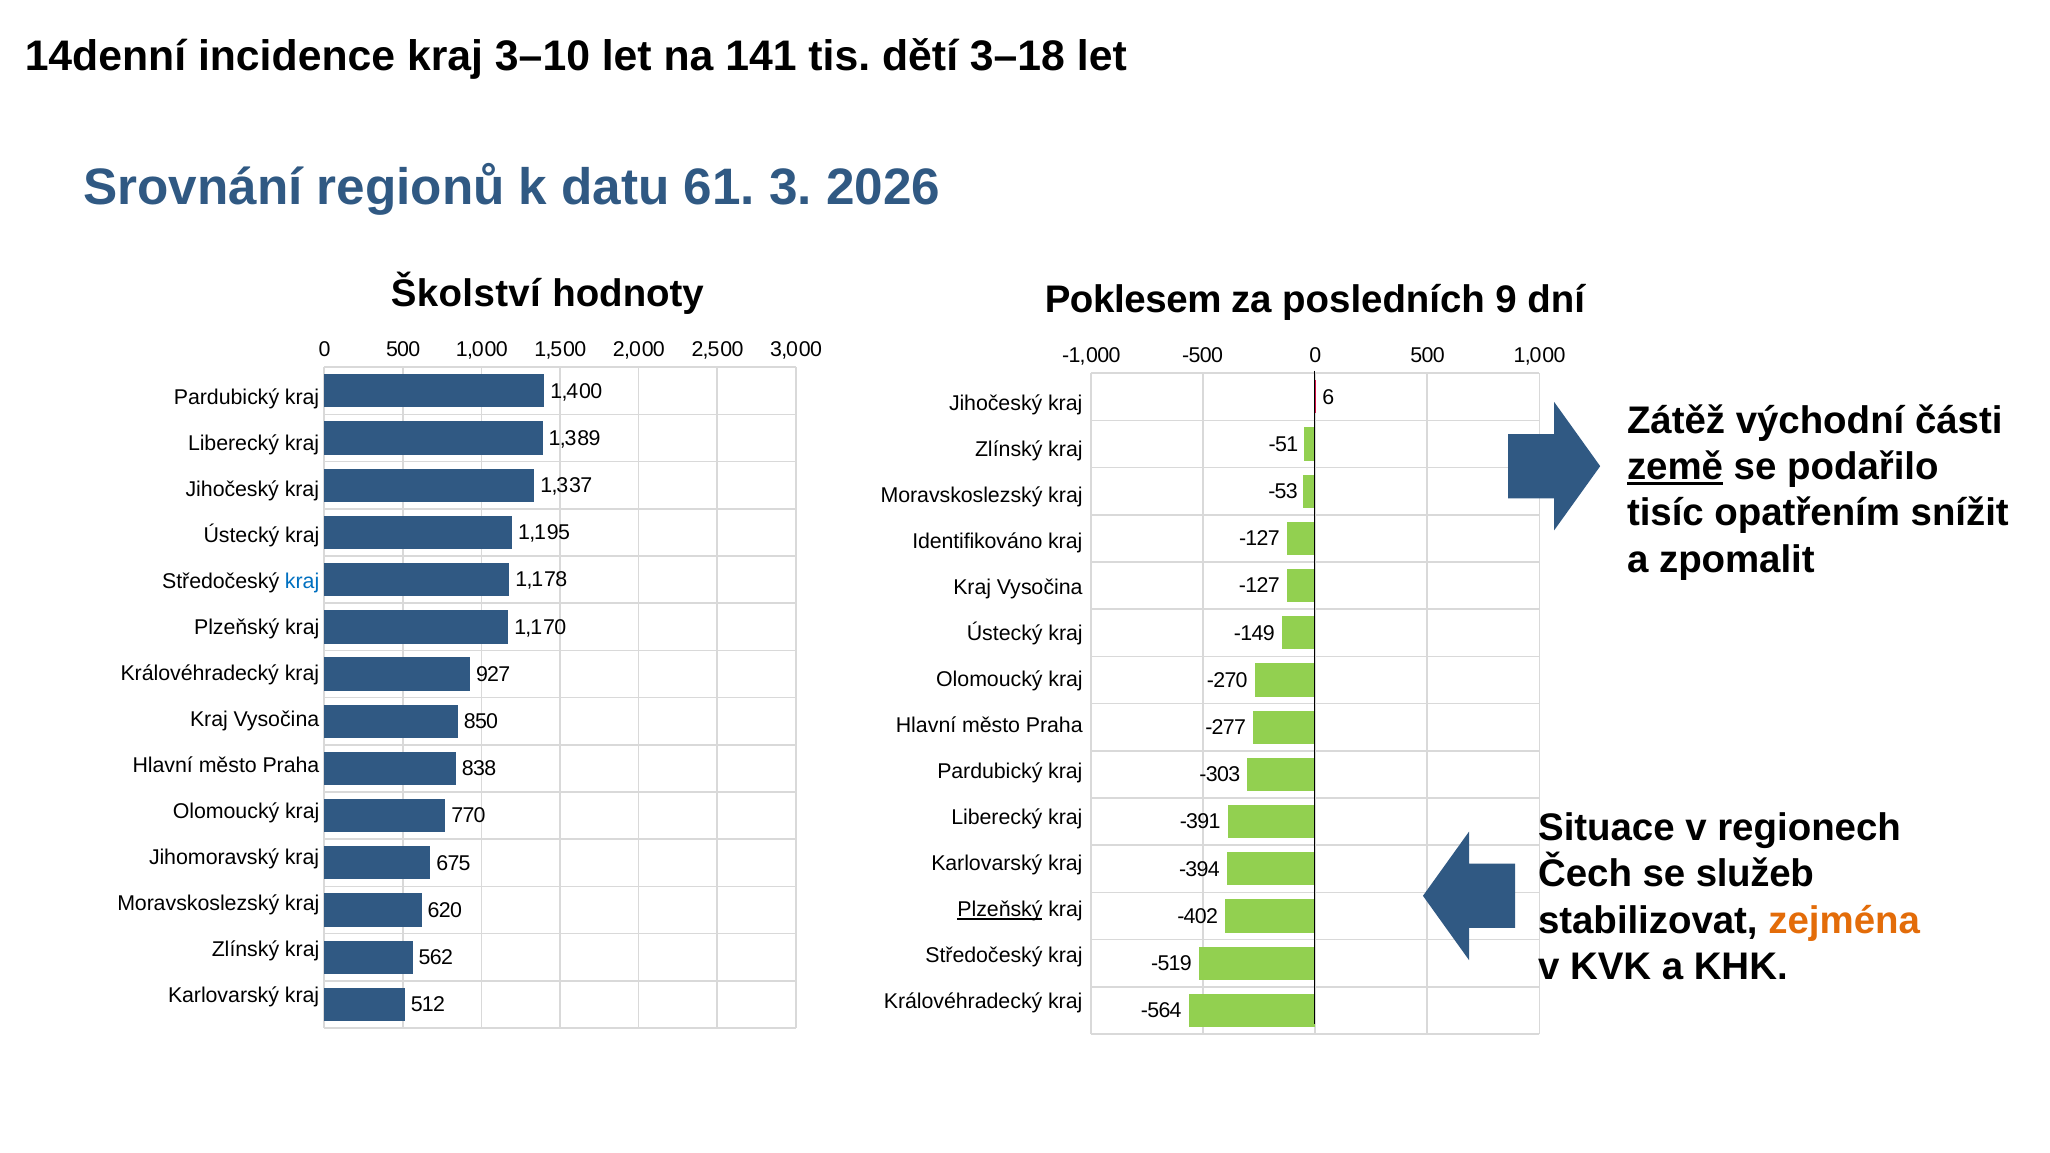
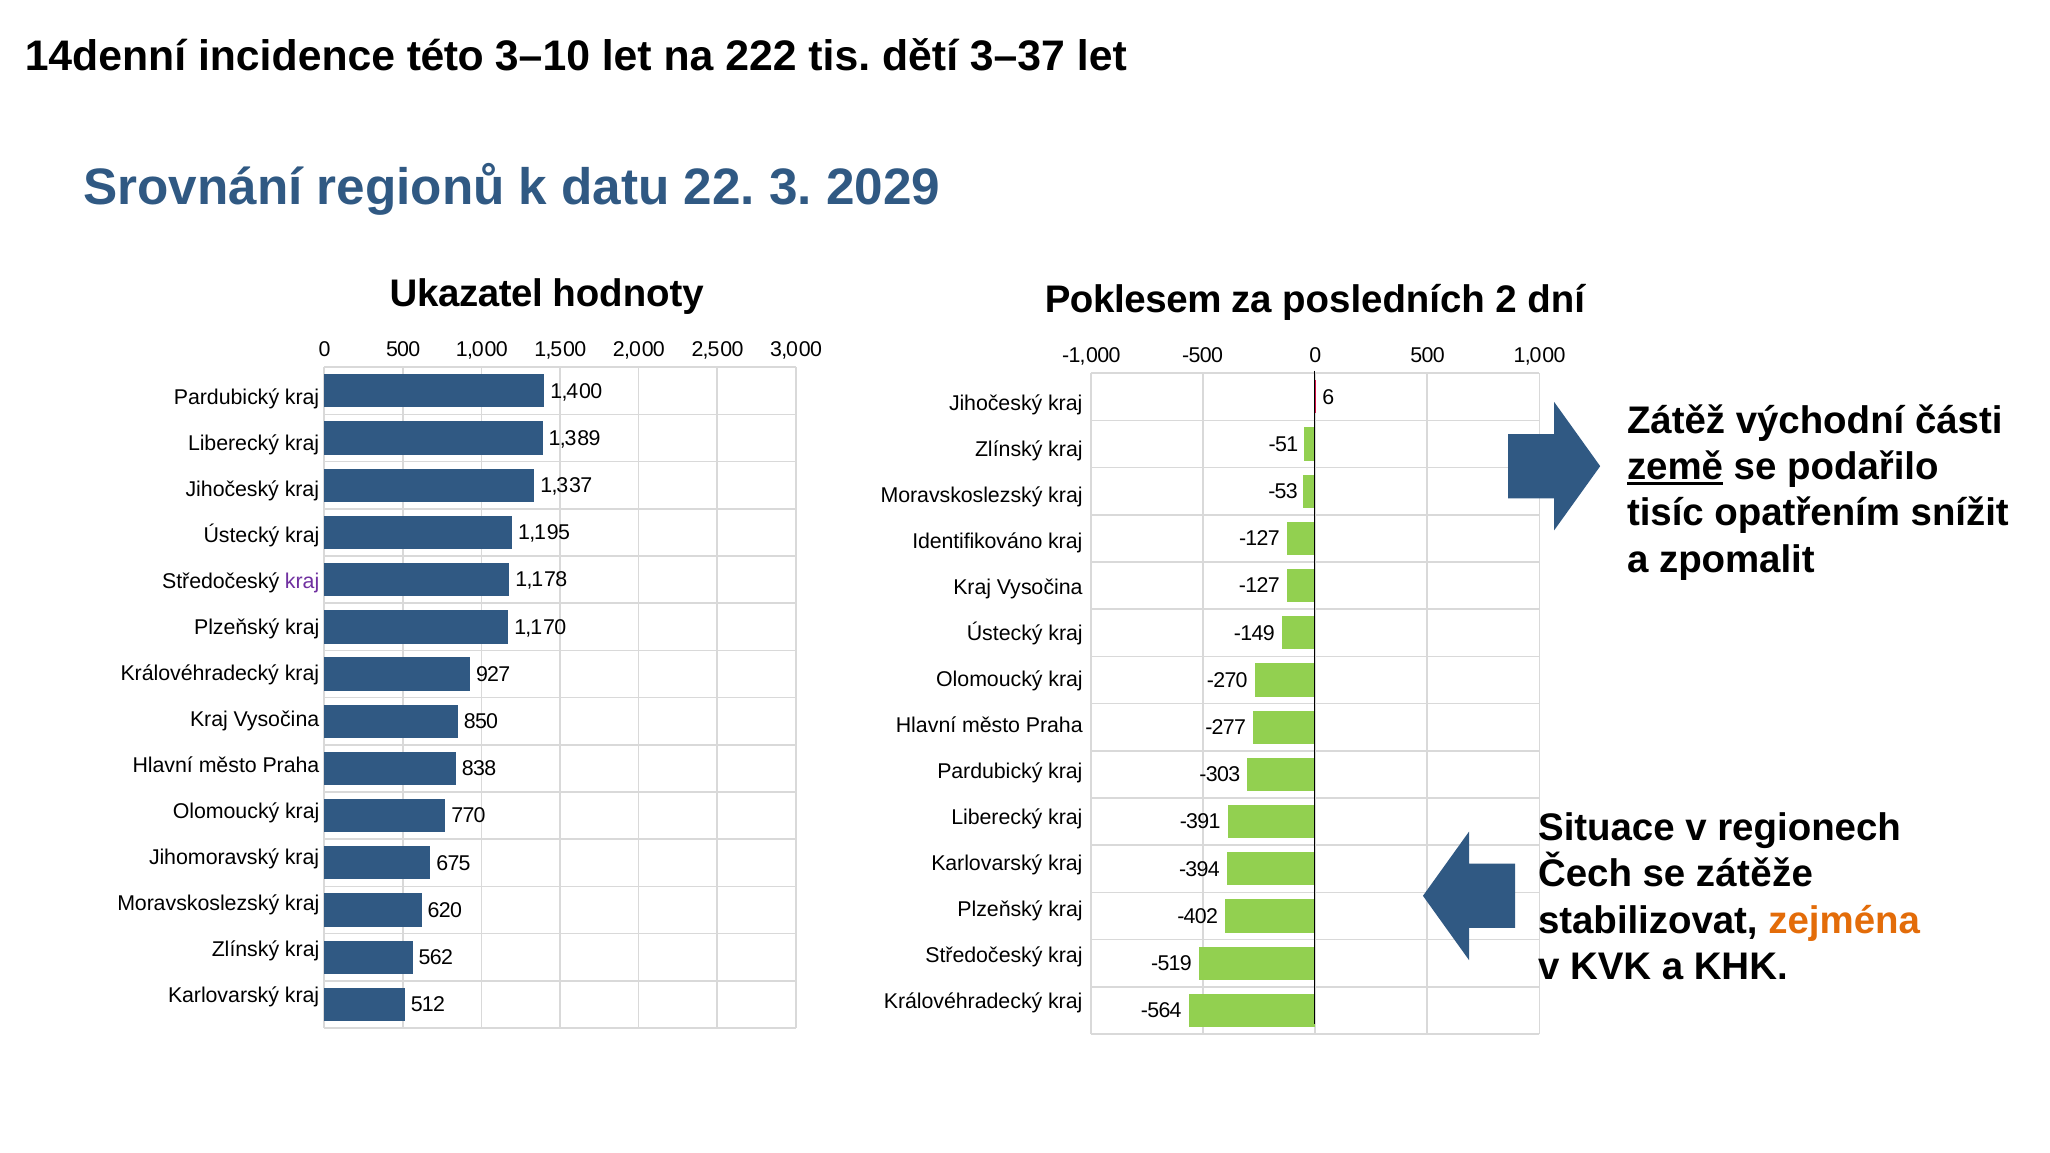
incidence kraj: kraj -> této
141: 141 -> 222
3–18: 3–18 -> 3–37
61: 61 -> 22
2026: 2026 -> 2029
Školství: Školství -> Ukazatel
9: 9 -> 2
kraj at (302, 582) colour: blue -> purple
služeb: služeb -> zátěže
Plzeňský at (1000, 910) underline: present -> none
